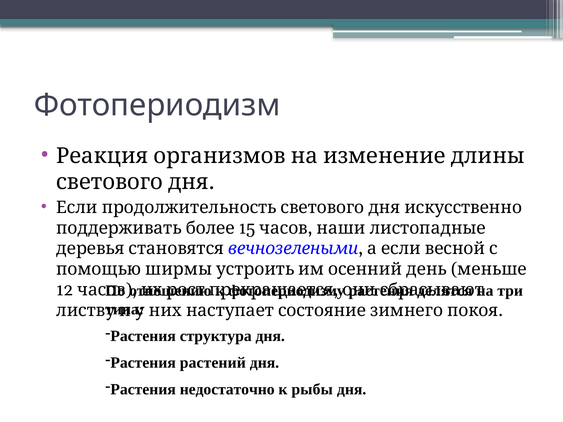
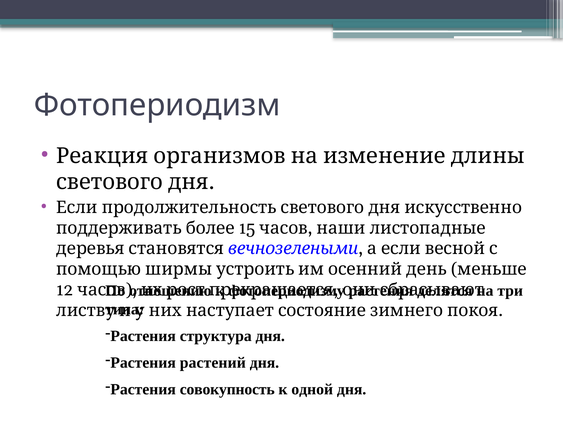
недостаточно: недостаточно -> совокупность
рыбы: рыбы -> одной
